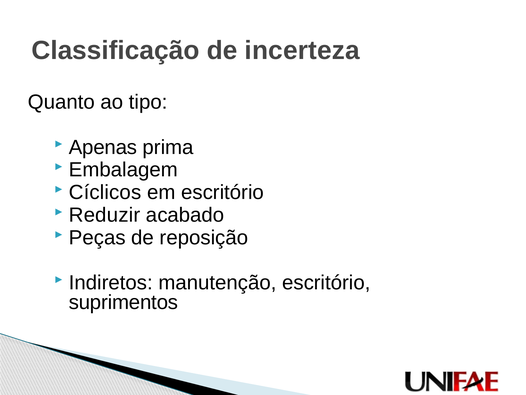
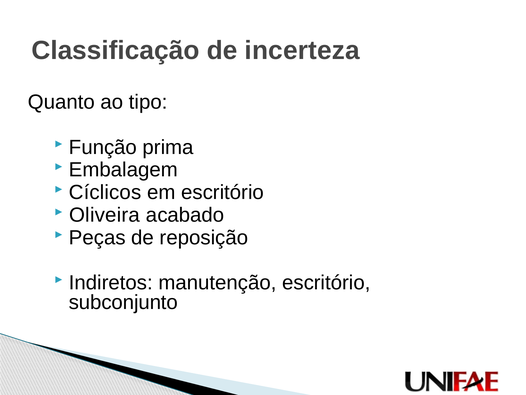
Apenas: Apenas -> Função
Reduzir: Reduzir -> Oliveira
suprimentos: suprimentos -> subconjunto
